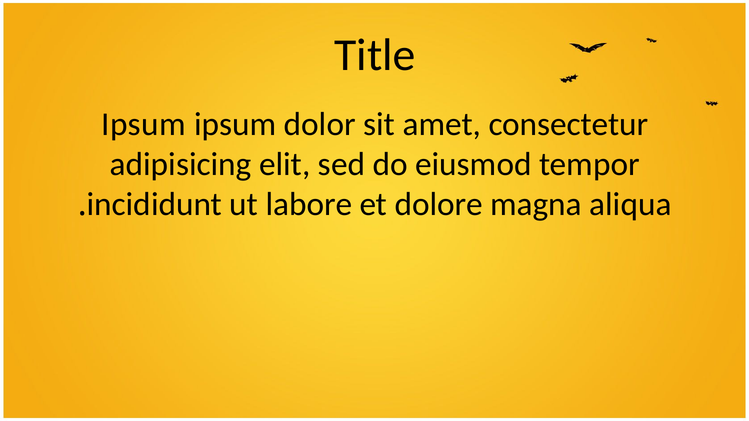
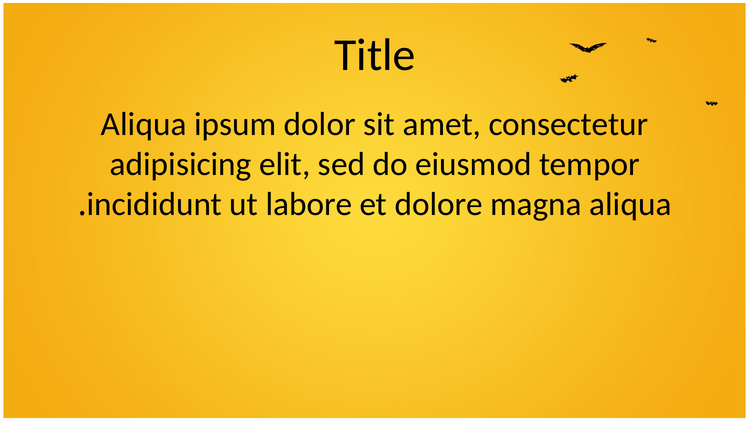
Ipsum at (144, 124): Ipsum -> Aliqua
